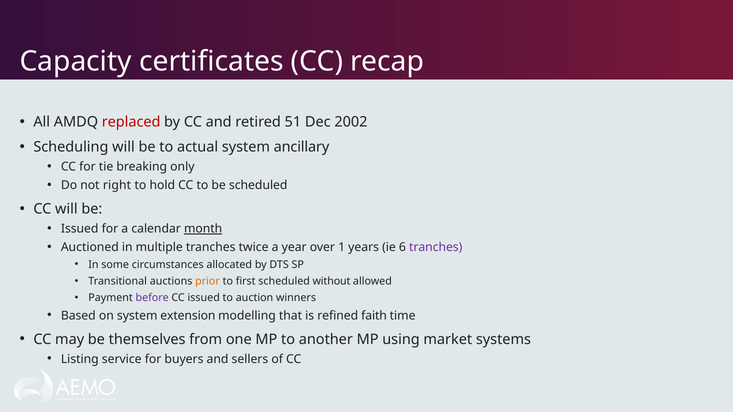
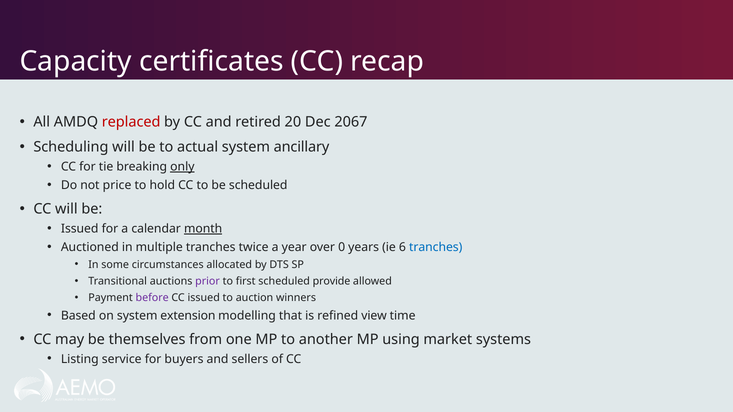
51: 51 -> 20
2002: 2002 -> 2067
only underline: none -> present
right: right -> price
1: 1 -> 0
tranches at (436, 247) colour: purple -> blue
prior colour: orange -> purple
without: without -> provide
faith: faith -> view
